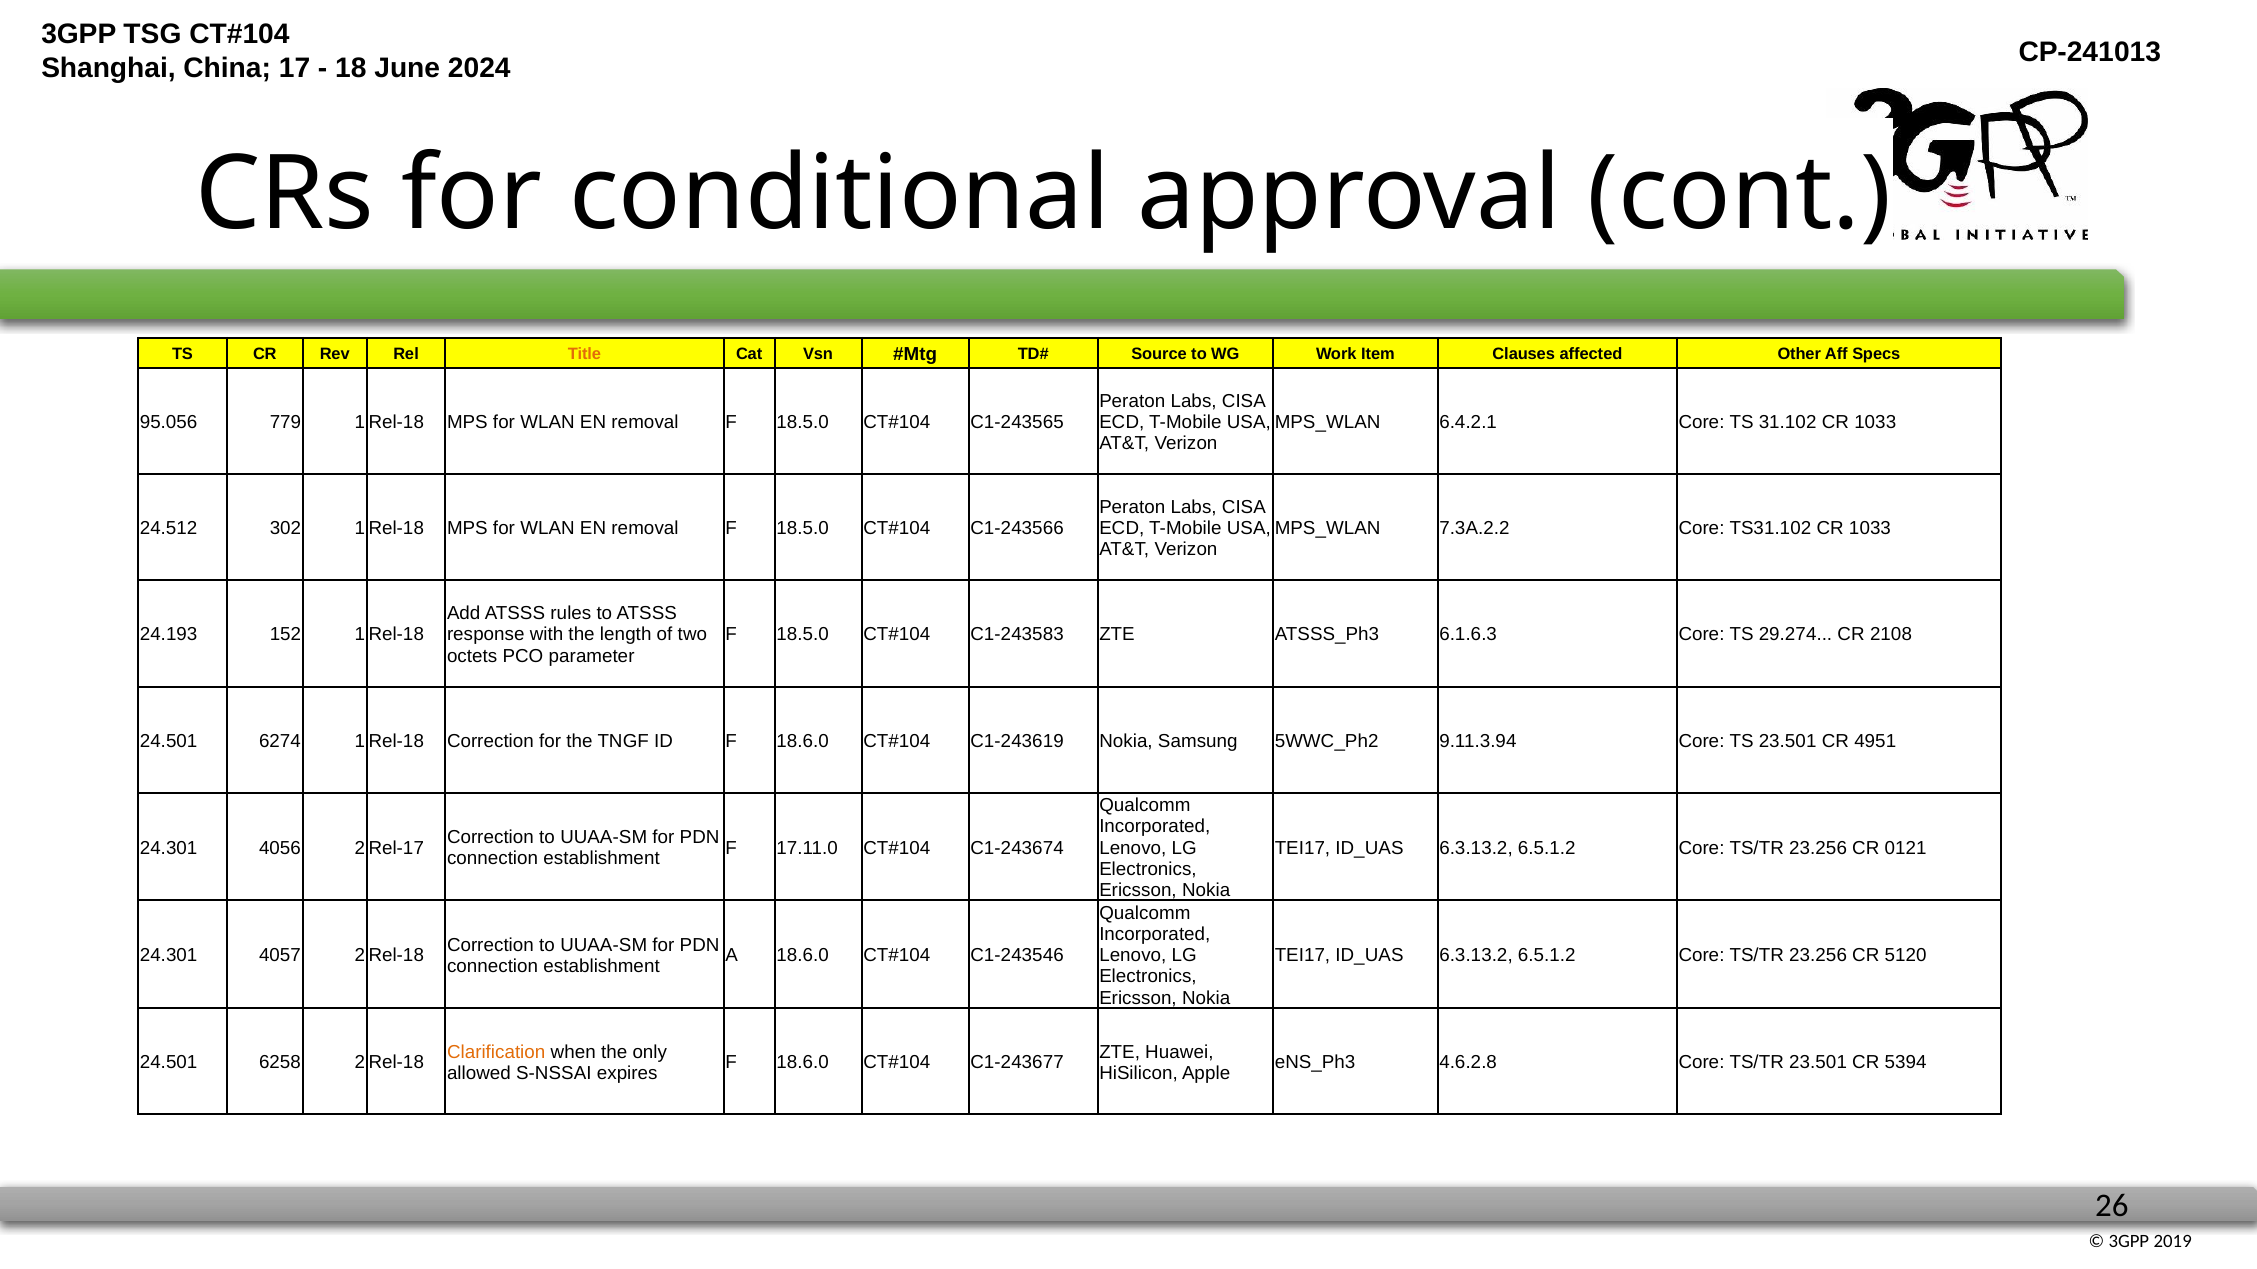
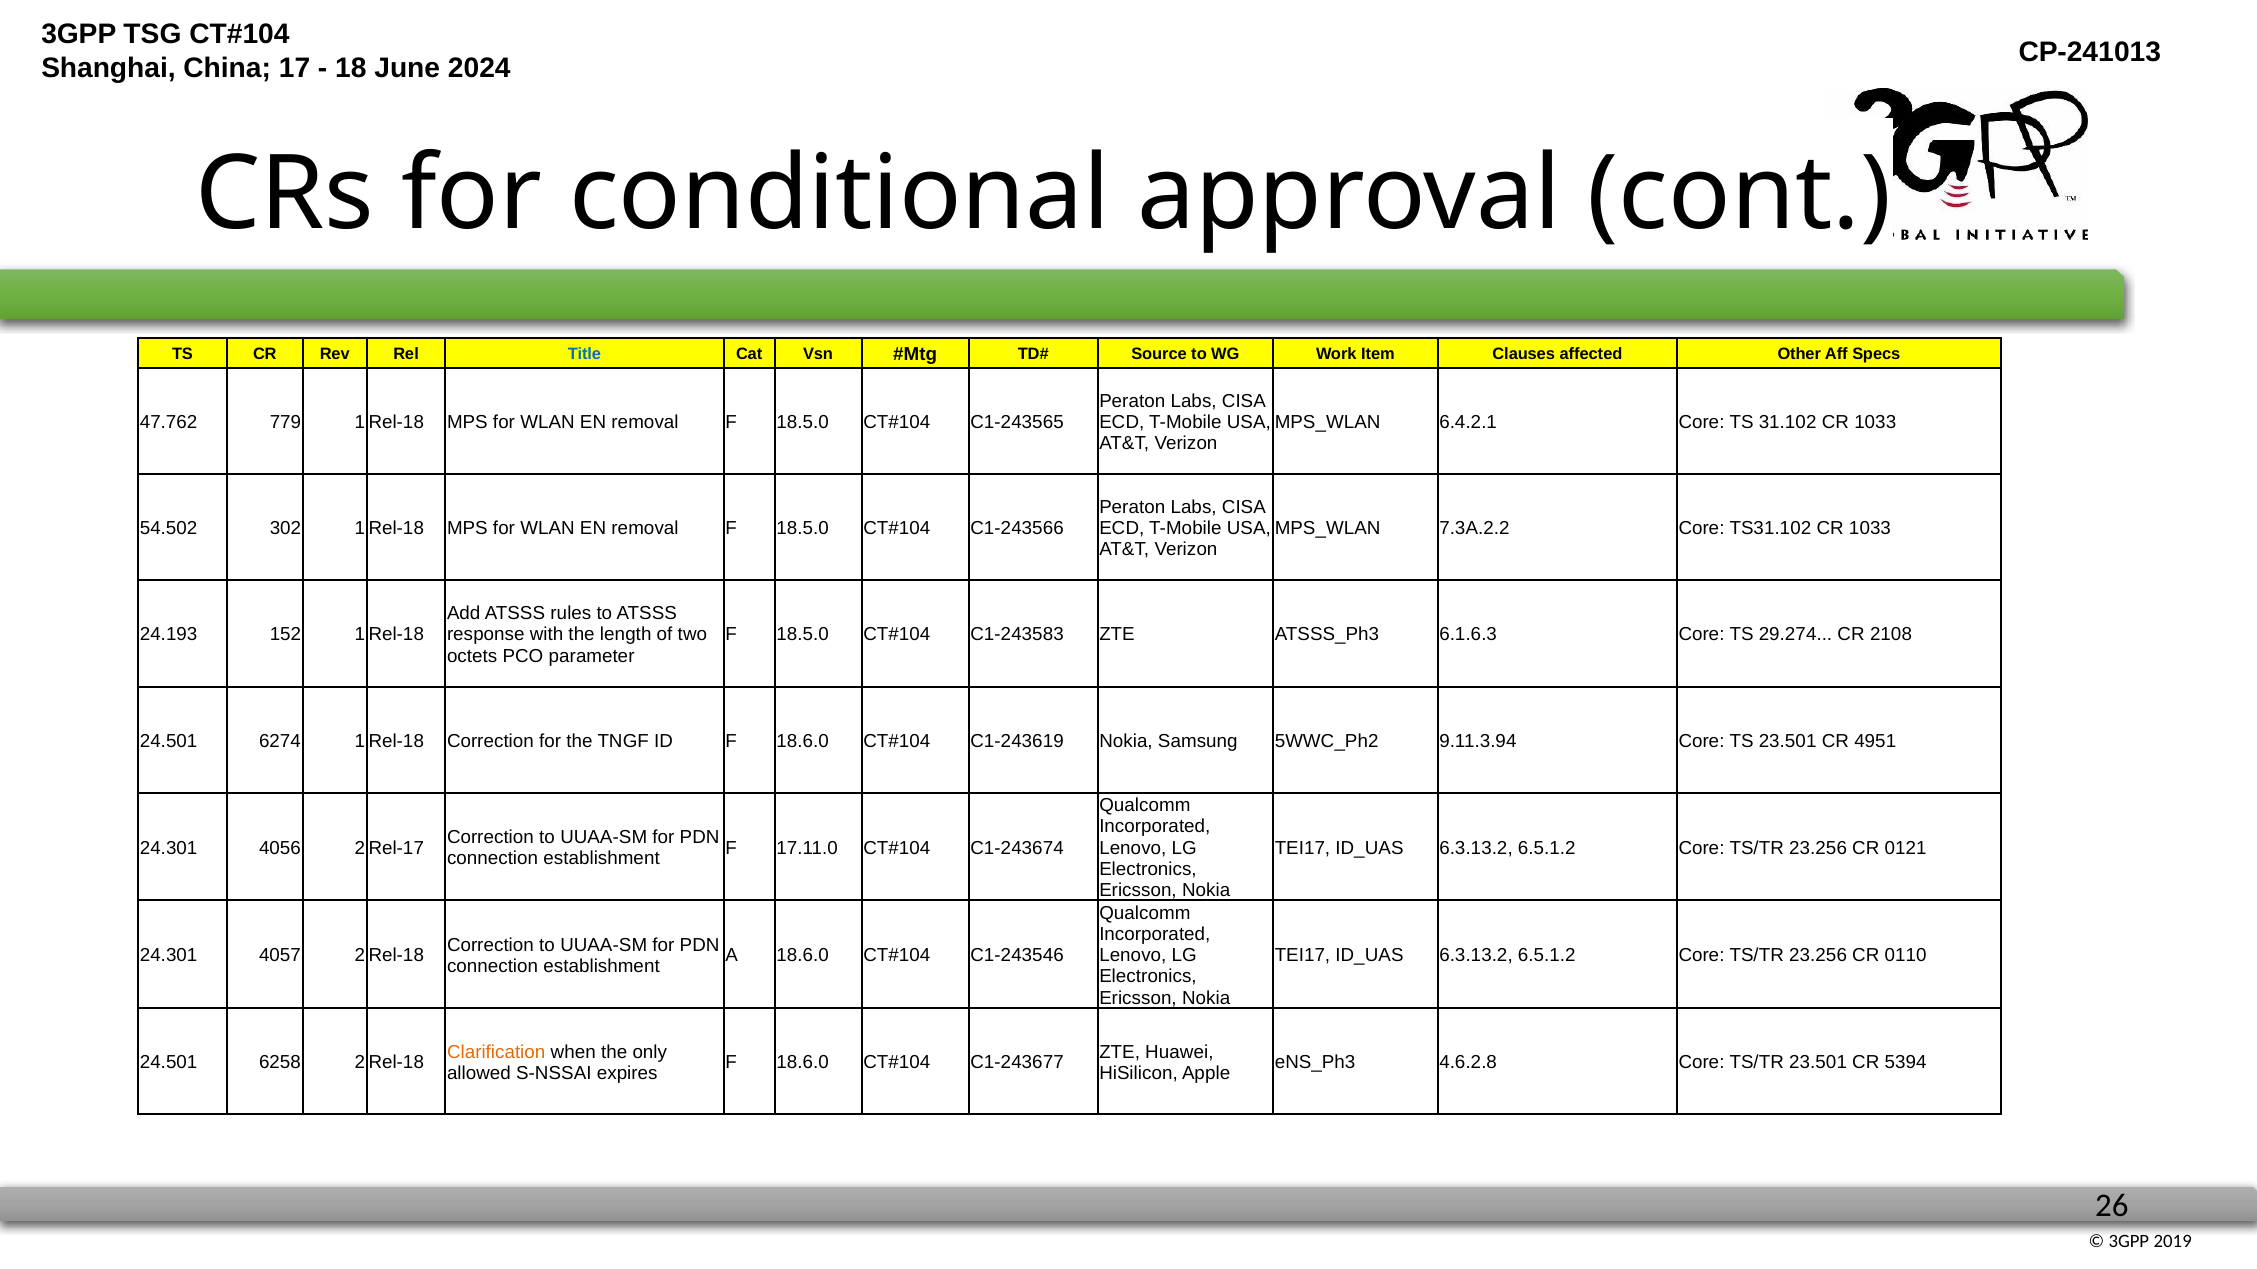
Title colour: orange -> blue
95.056: 95.056 -> 47.762
24.512: 24.512 -> 54.502
5120: 5120 -> 0110
